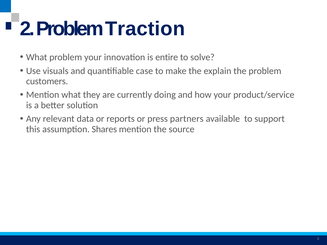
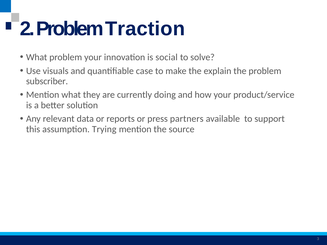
entire: entire -> social
customers: customers -> subscriber
Shares: Shares -> Trying
